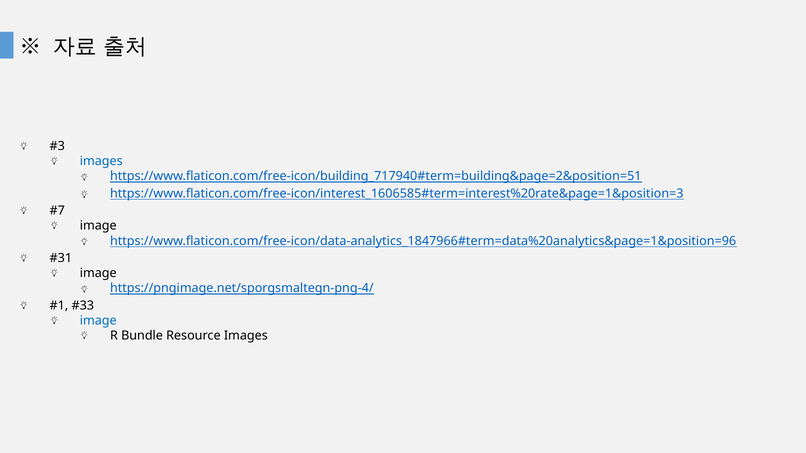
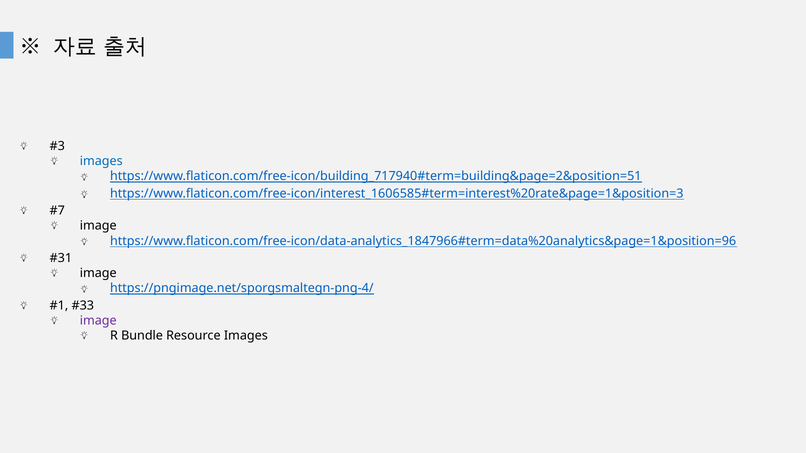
image at (98, 321) colour: blue -> purple
